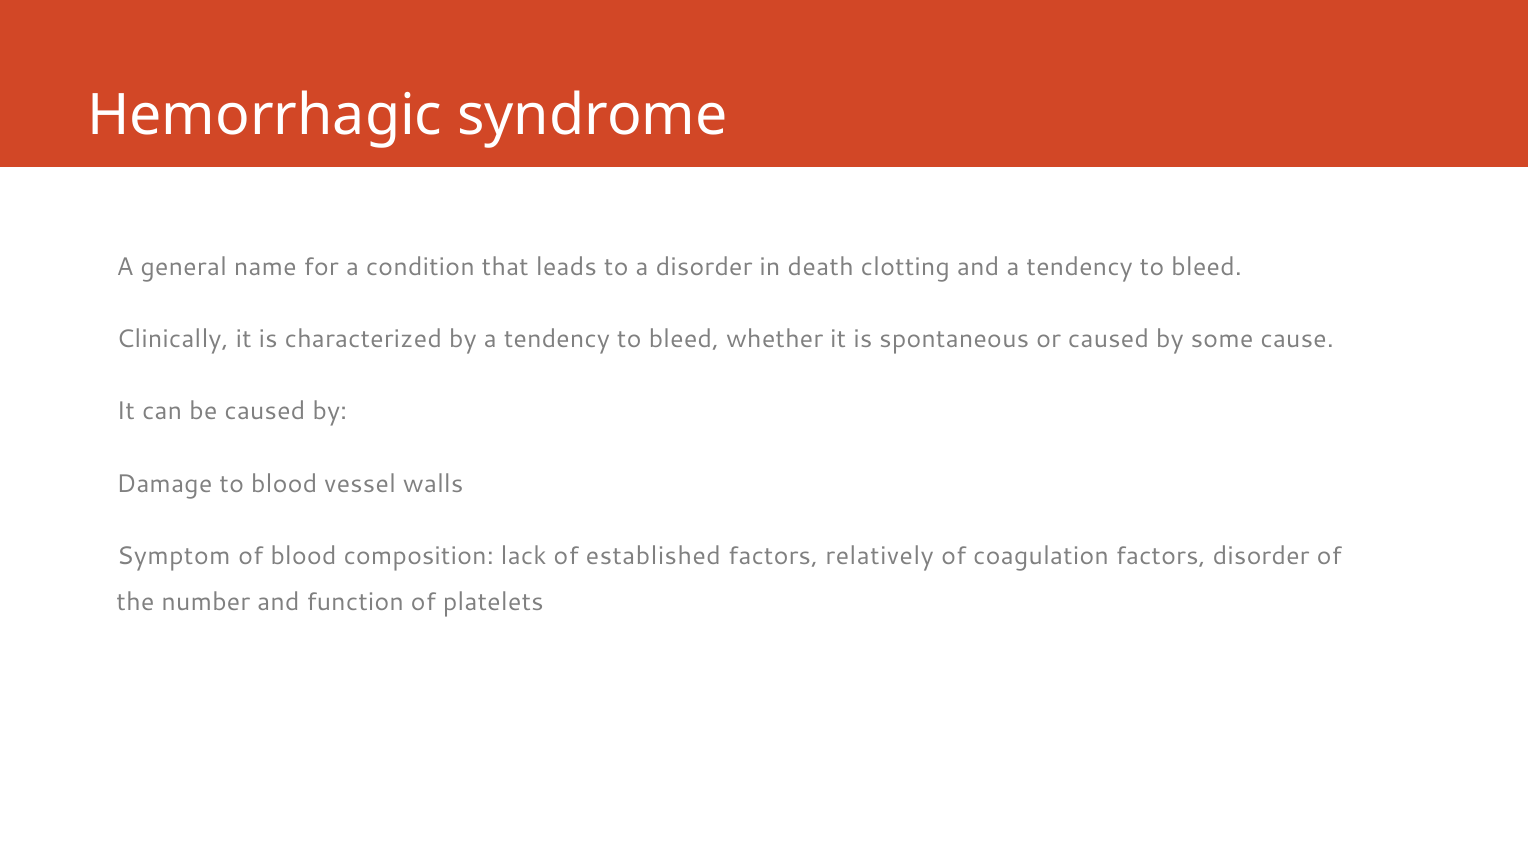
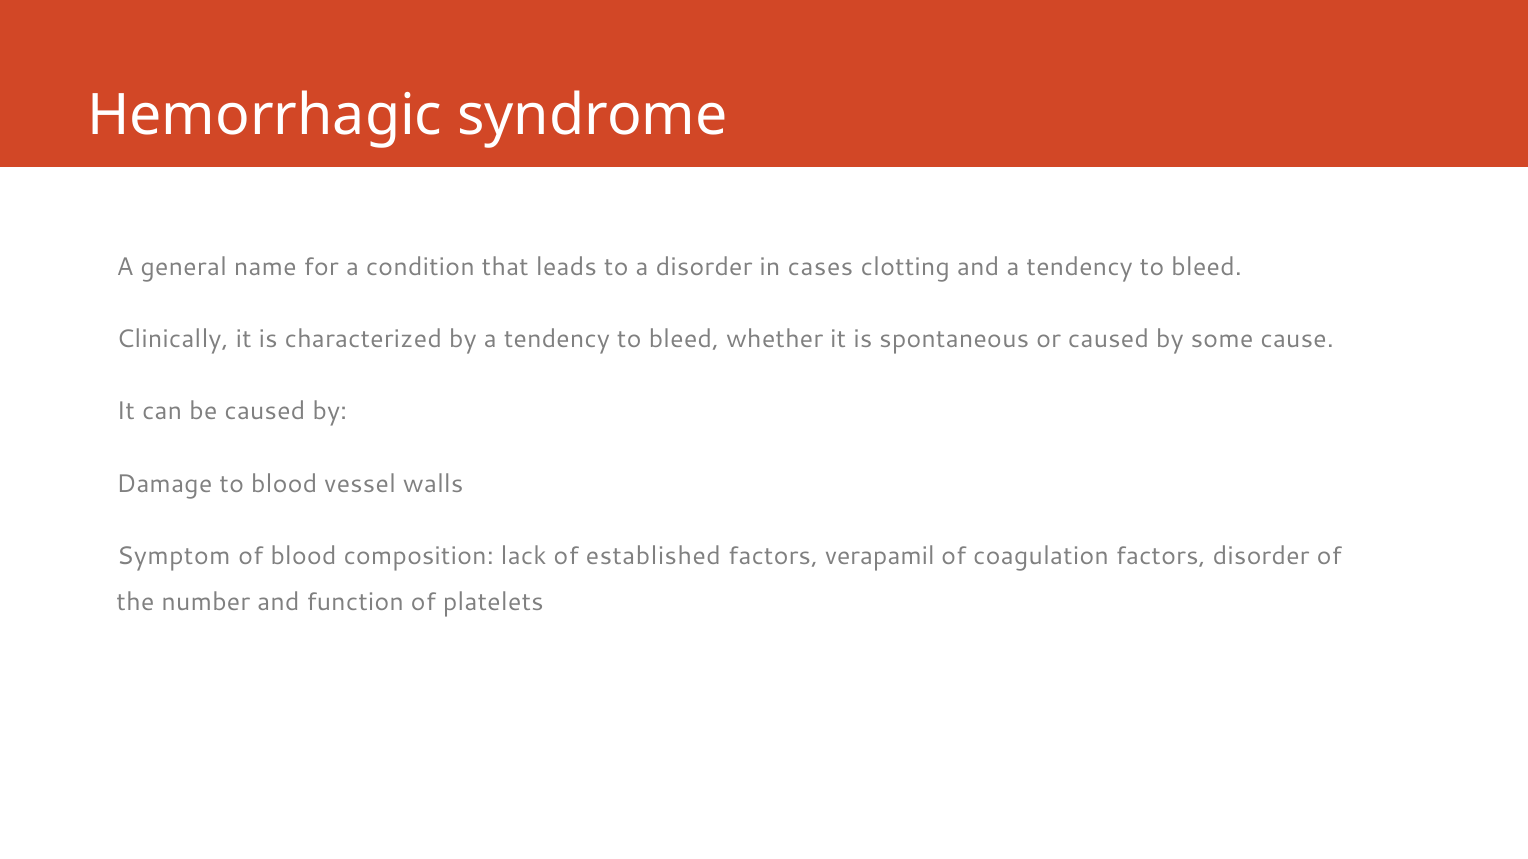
death: death -> cases
relatively: relatively -> verapamil
